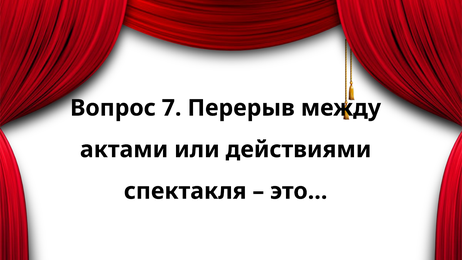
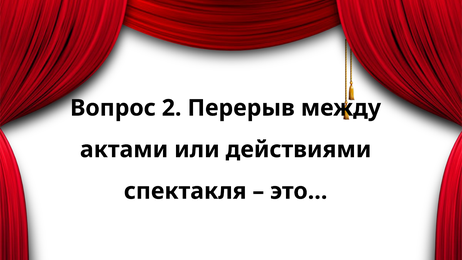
7: 7 -> 2
